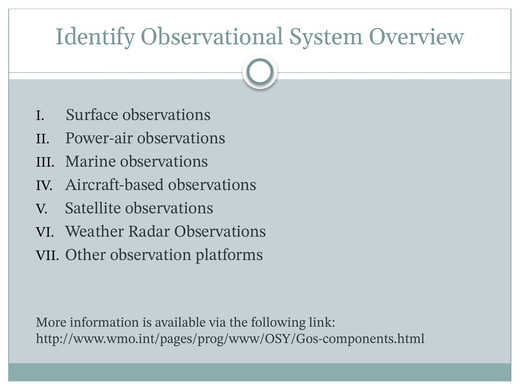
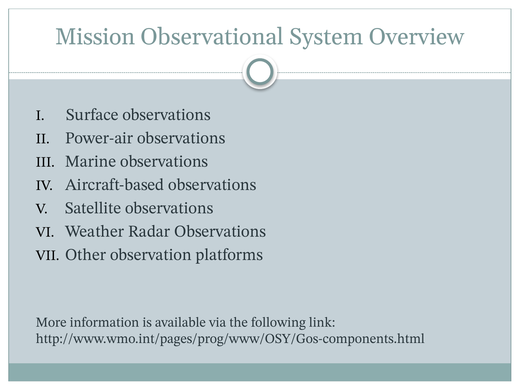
Identify: Identify -> Mission
